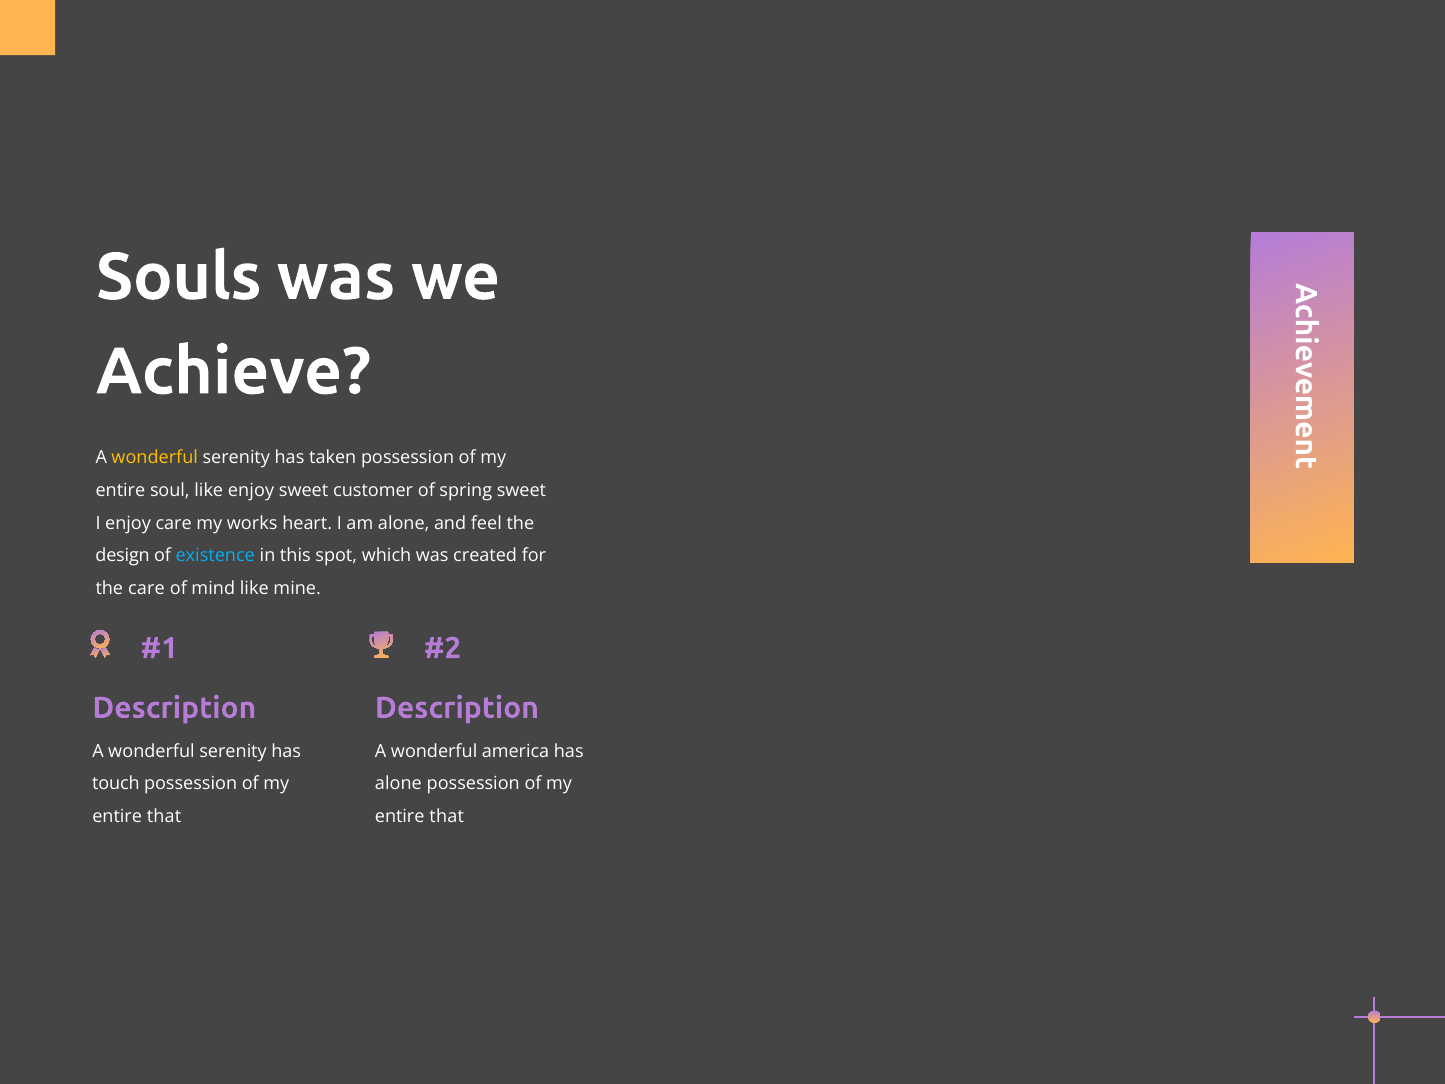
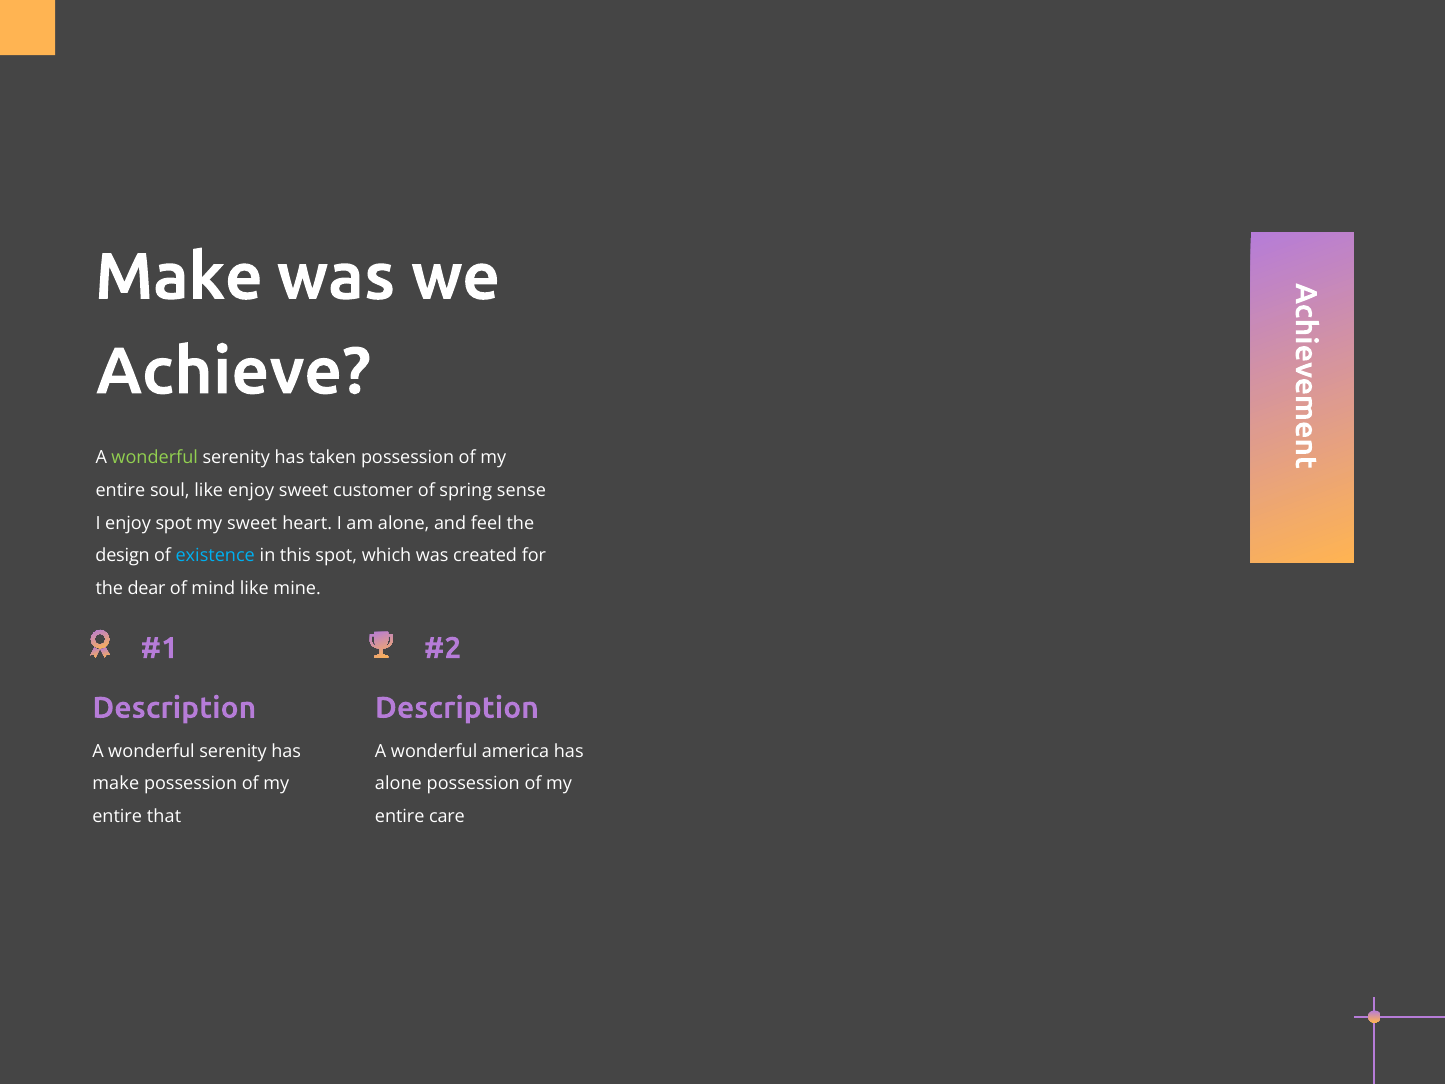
Souls at (179, 277): Souls -> Make
wonderful at (155, 458) colour: yellow -> light green
spring sweet: sweet -> sense
enjoy care: care -> spot
my works: works -> sweet
the care: care -> dear
touch at (116, 784): touch -> make
that at (447, 816): that -> care
